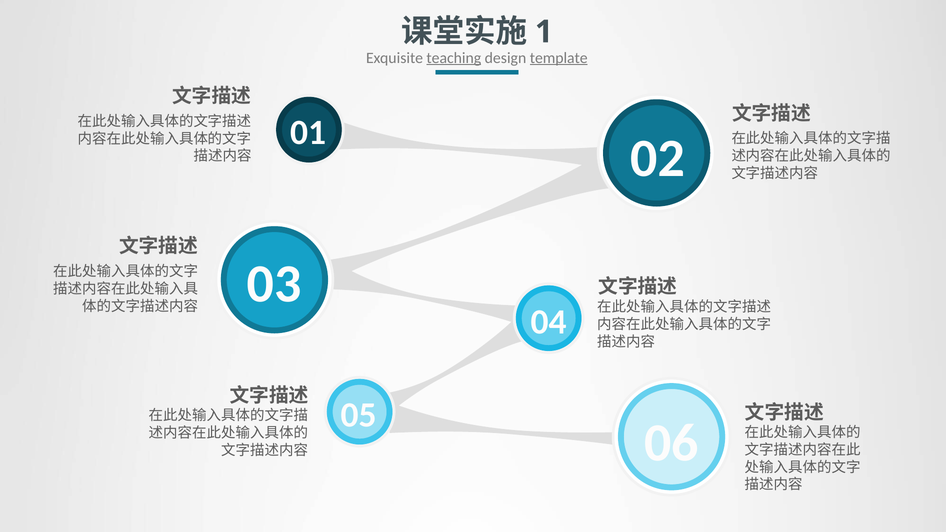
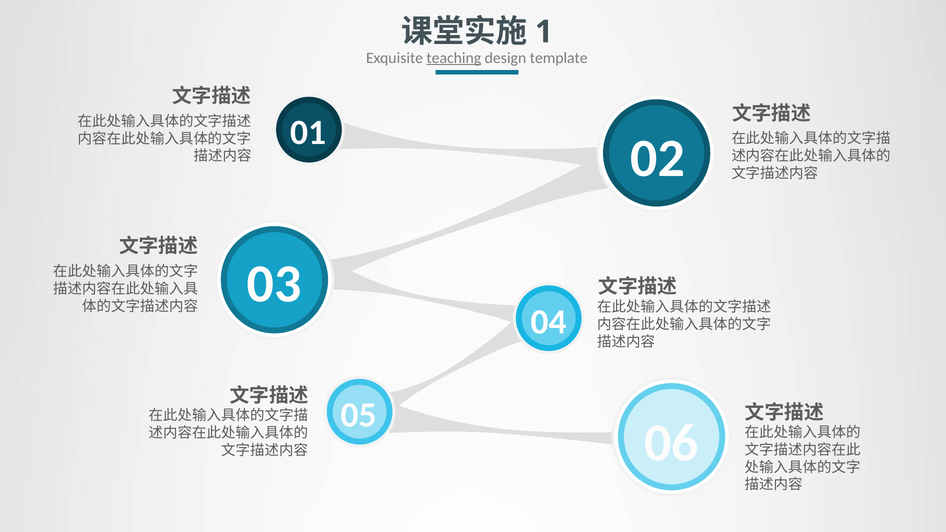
template underline: present -> none
